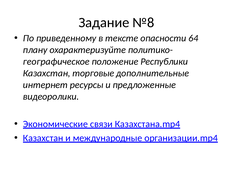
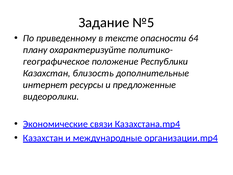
№8: №8 -> №5
торговые: торговые -> близость
